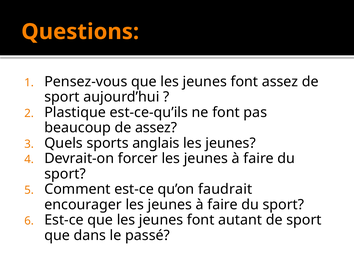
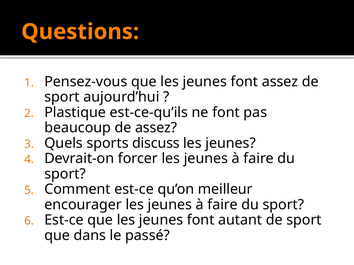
anglais: anglais -> discuss
faudrait: faudrait -> meilleur
